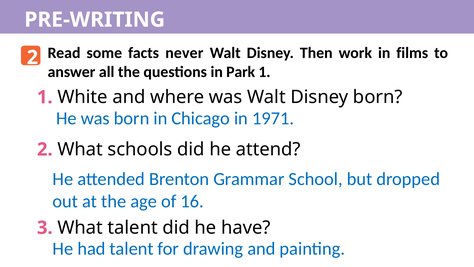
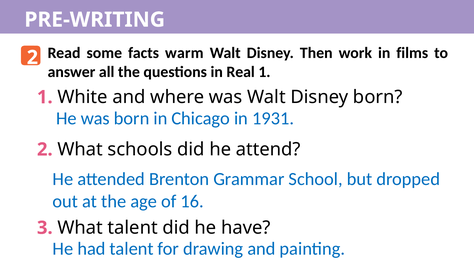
never: never -> warm
Park: Park -> Real
1971: 1971 -> 1931
